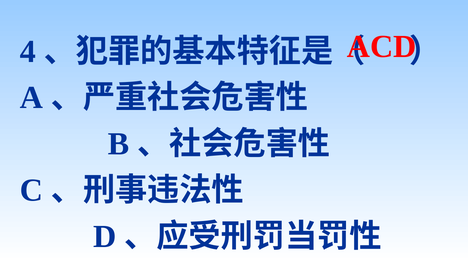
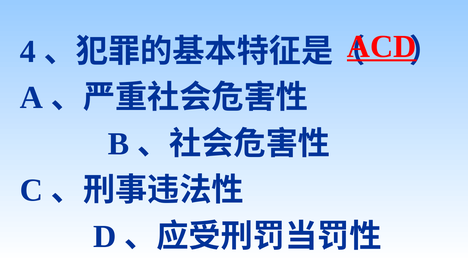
ACD underline: none -> present
